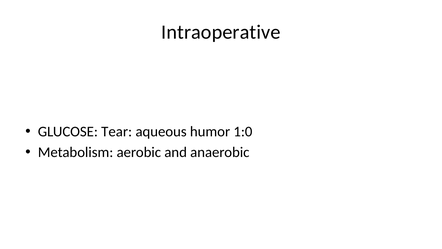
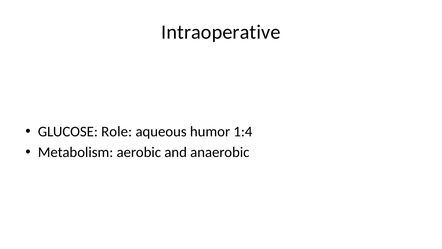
Tear: Tear -> Role
1:0: 1:0 -> 1:4
